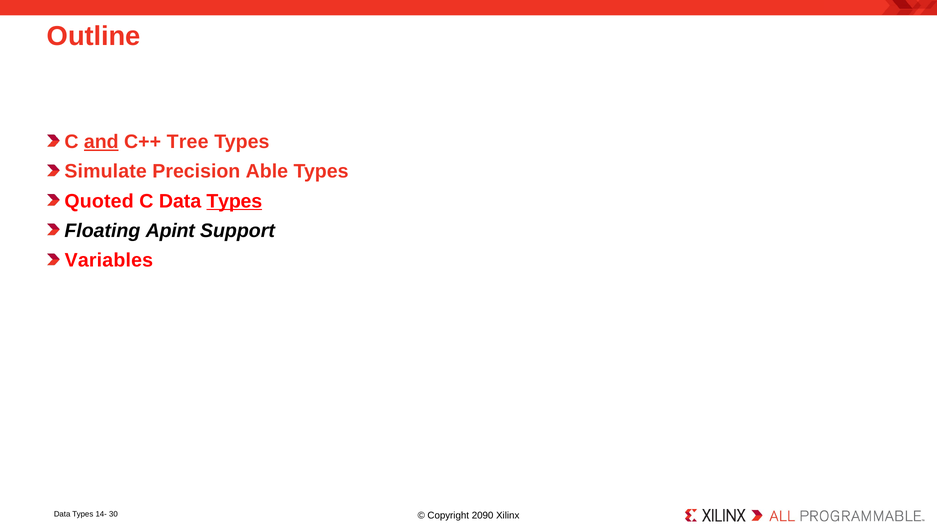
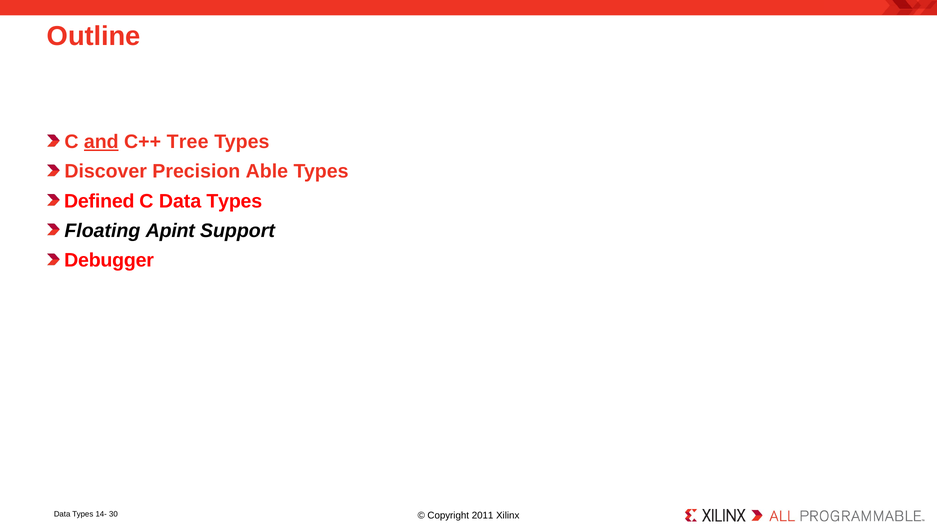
Simulate: Simulate -> Discover
Quoted: Quoted -> Defined
Types at (234, 201) underline: present -> none
Variables: Variables -> Debugger
2090: 2090 -> 2011
